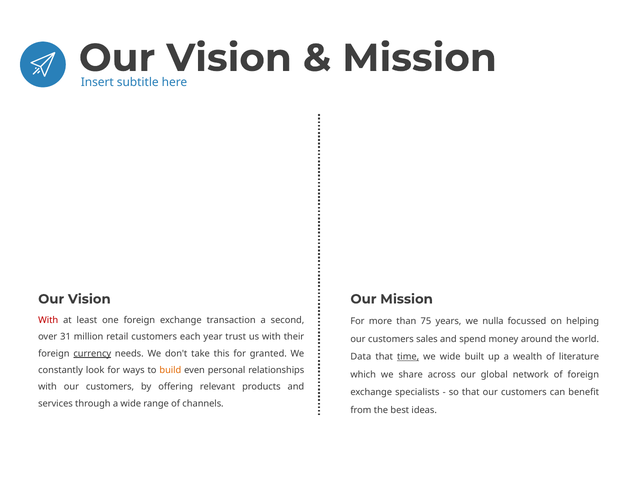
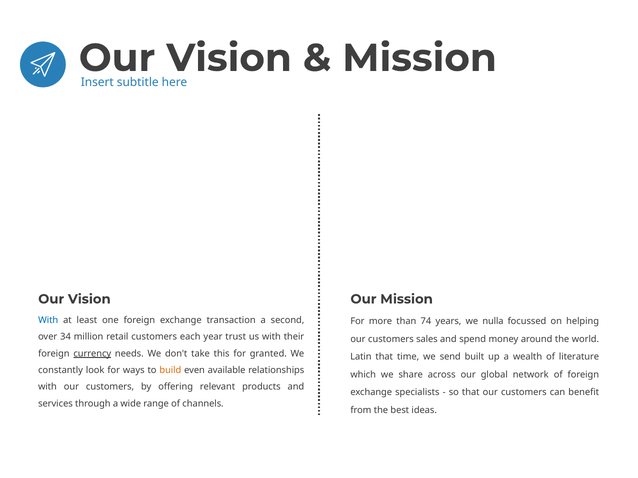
With at (48, 320) colour: red -> blue
75: 75 -> 74
31: 31 -> 34
Data: Data -> Latin
time underline: present -> none
we wide: wide -> send
personal: personal -> available
